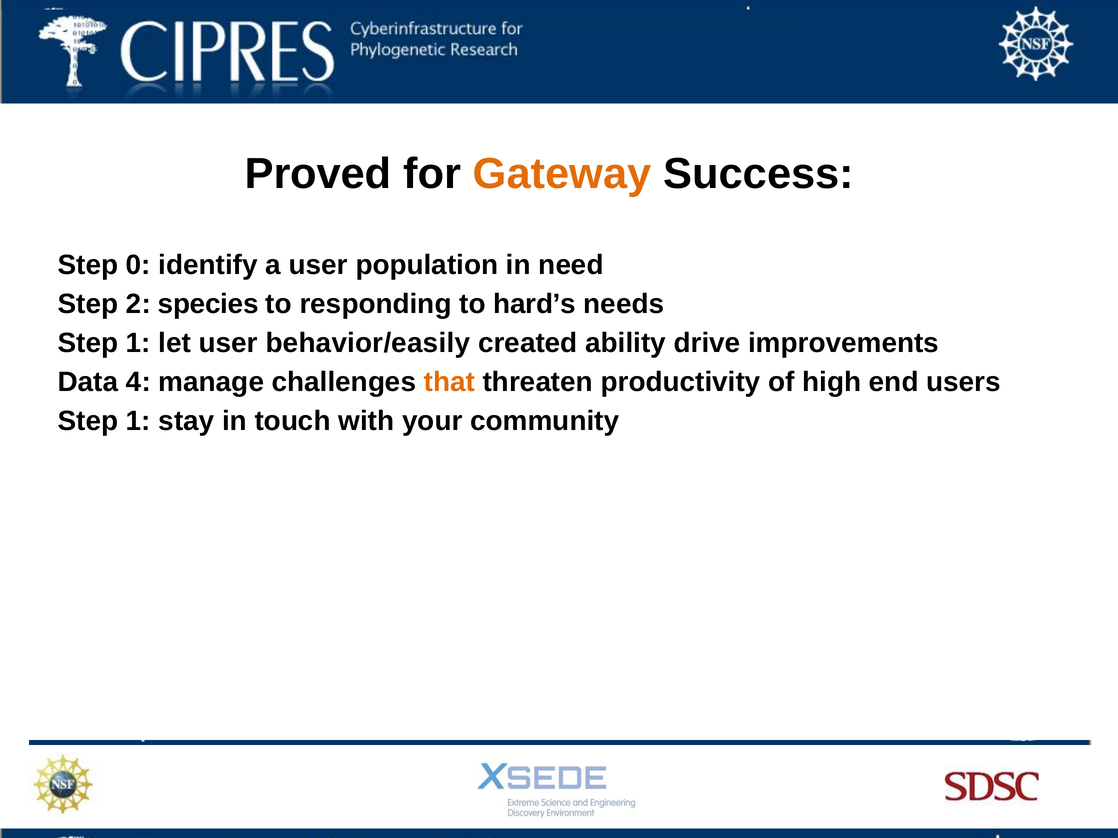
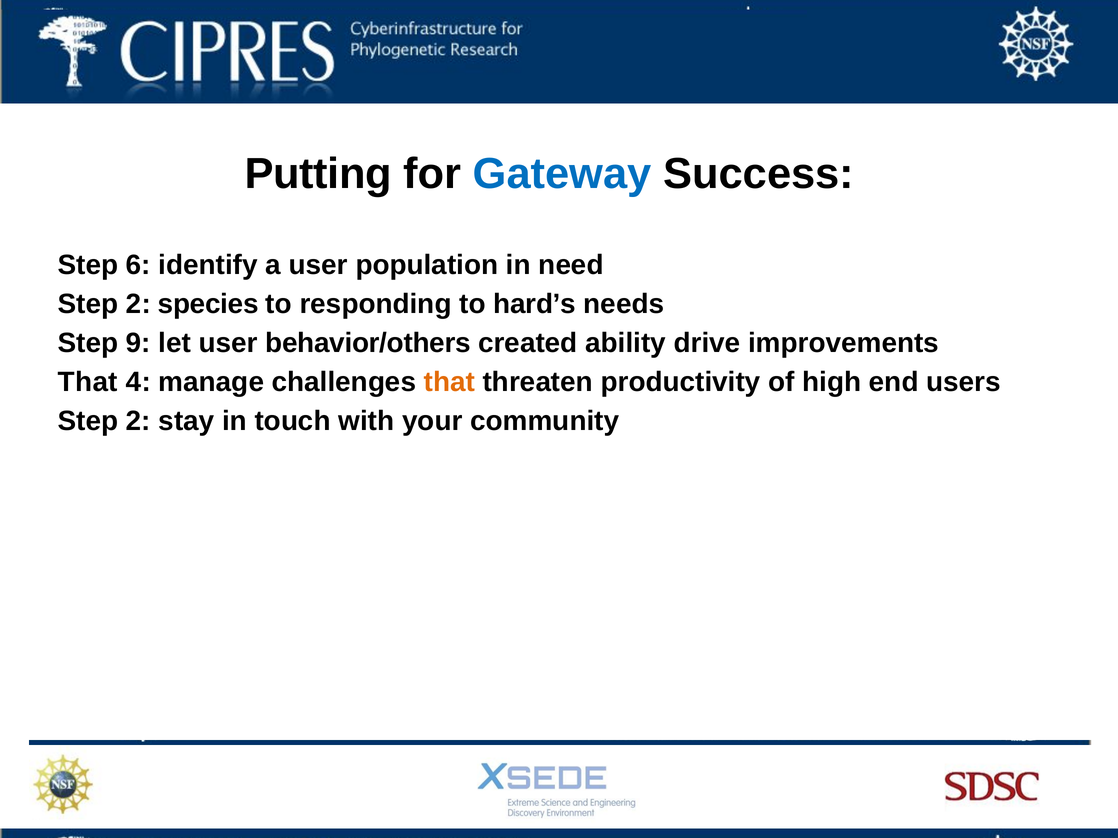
Proved: Proved -> Putting
Gateway colour: orange -> blue
0: 0 -> 6
1 at (138, 343): 1 -> 9
behavior/easily: behavior/easily -> behavior/others
Data at (88, 382): Data -> That
1 at (138, 421): 1 -> 2
